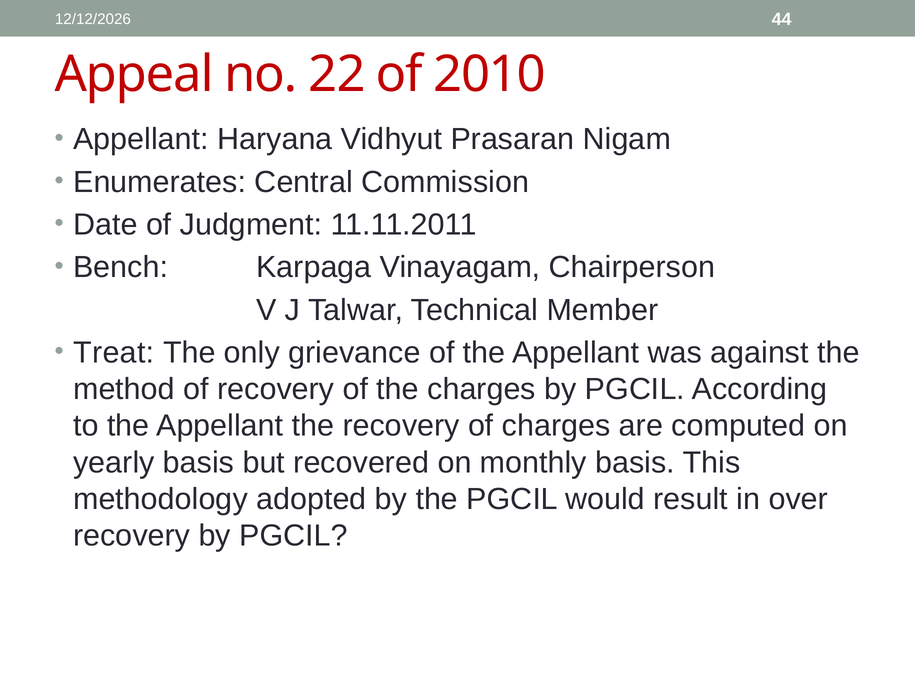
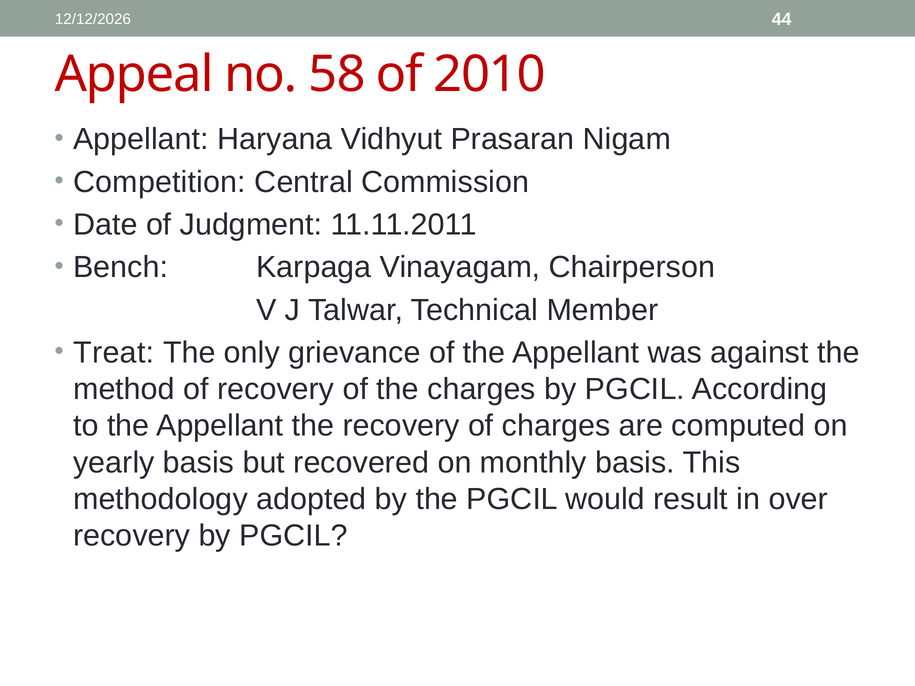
22: 22 -> 58
Enumerates: Enumerates -> Competition
